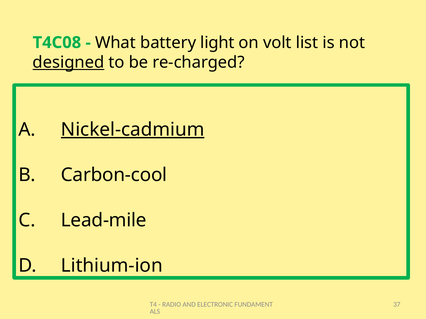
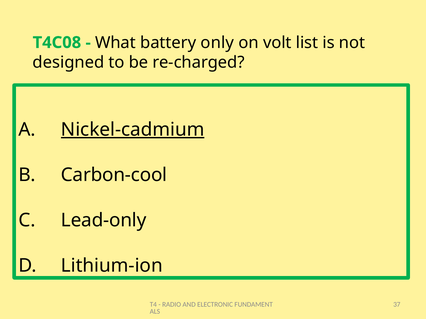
light: light -> only
designed underline: present -> none
Lead-mile: Lead-mile -> Lead-only
